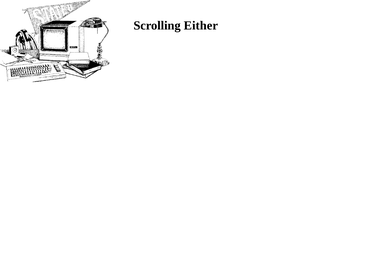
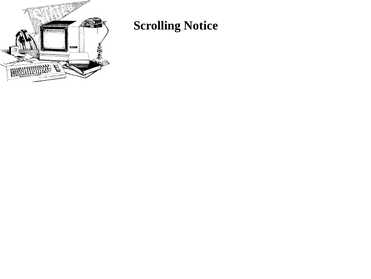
Either: Either -> Notice
